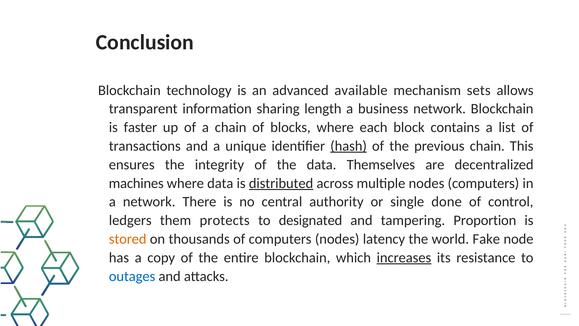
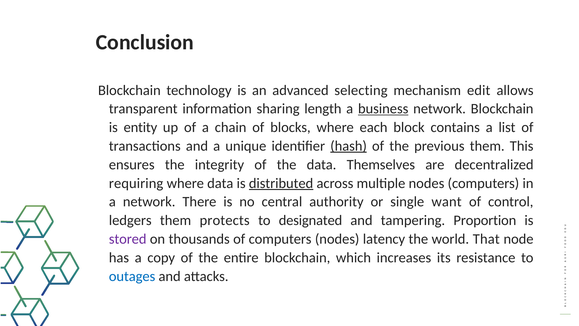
available: available -> selecting
sets: sets -> edit
business underline: none -> present
faster: faster -> entity
previous chain: chain -> them
machines: machines -> requiring
done: done -> want
stored colour: orange -> purple
Fake: Fake -> That
increases underline: present -> none
